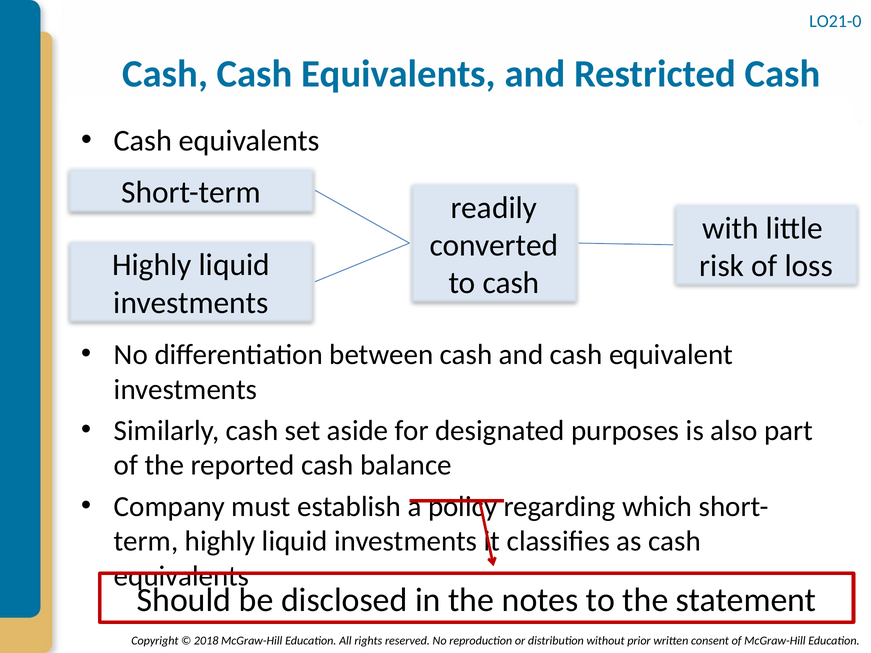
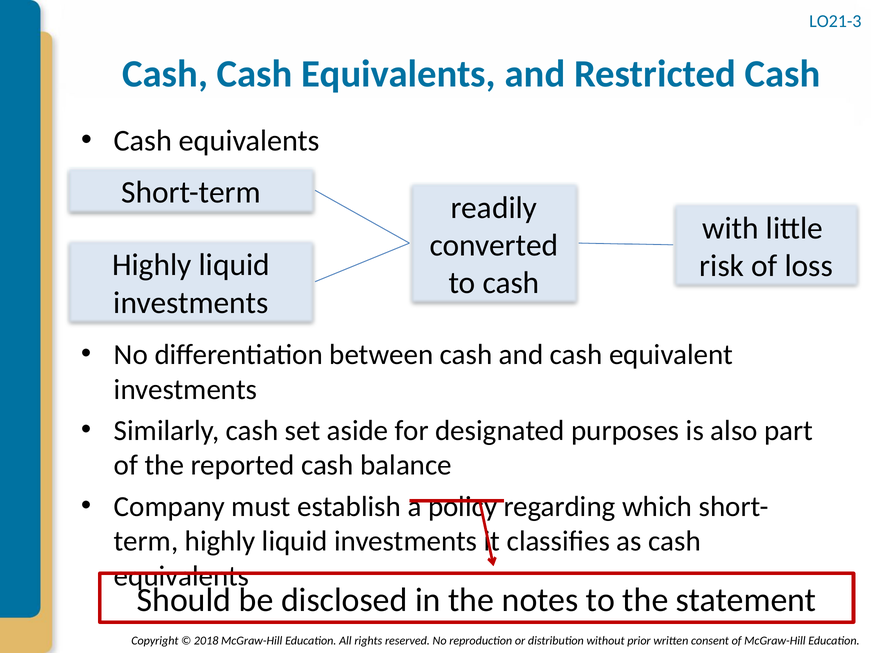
LO21-0: LO21-0 -> LO21-3
